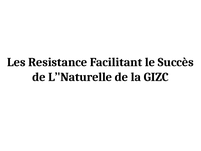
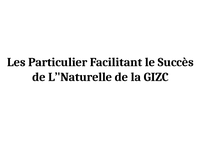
Resistance: Resistance -> Particulier
